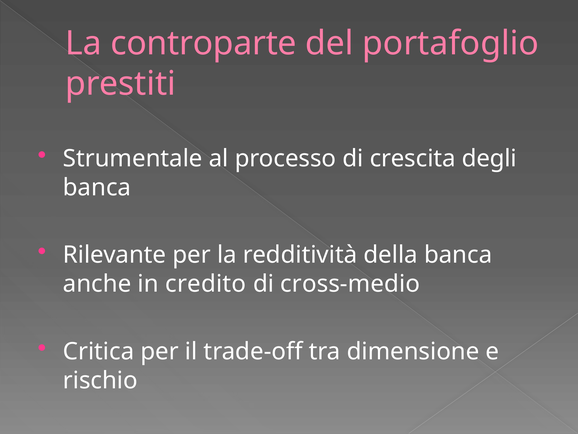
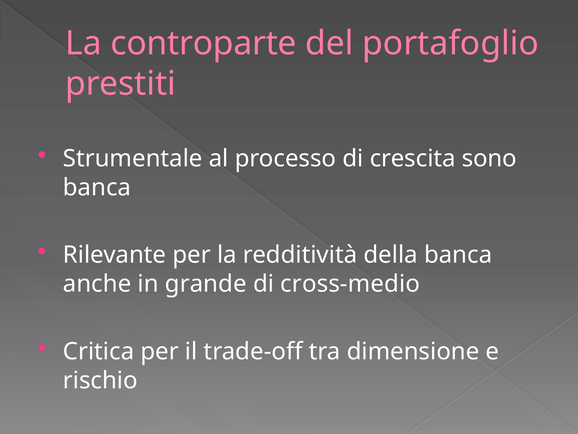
degli: degli -> sono
credito: credito -> grande
